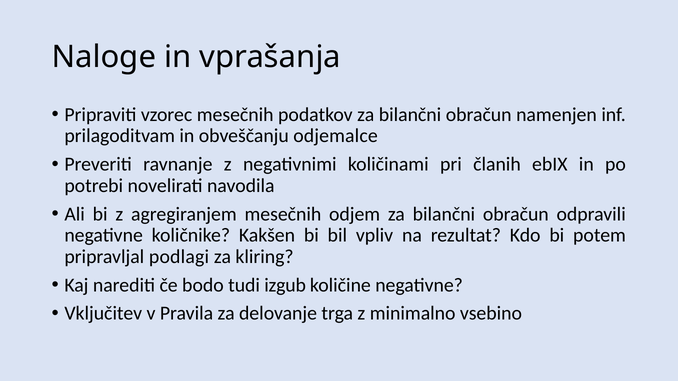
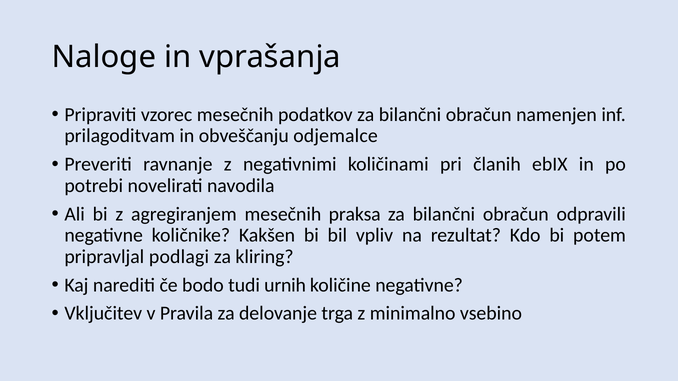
odjem: odjem -> praksa
izgub: izgub -> urnih
